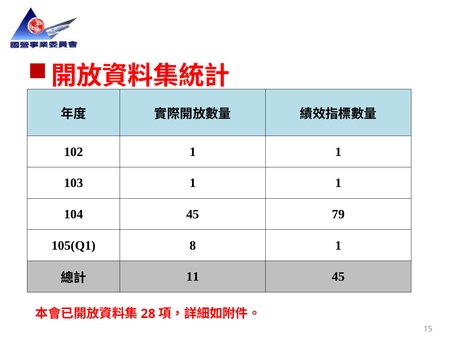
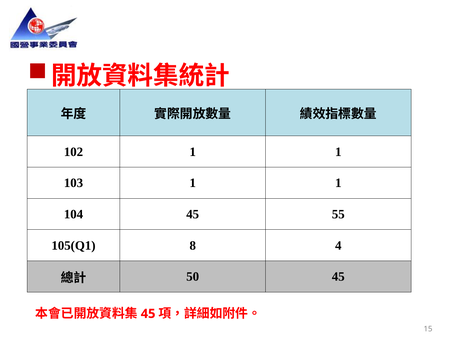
79: 79 -> 55
8 1: 1 -> 4
11: 11 -> 50
28 at (148, 314): 28 -> 45
